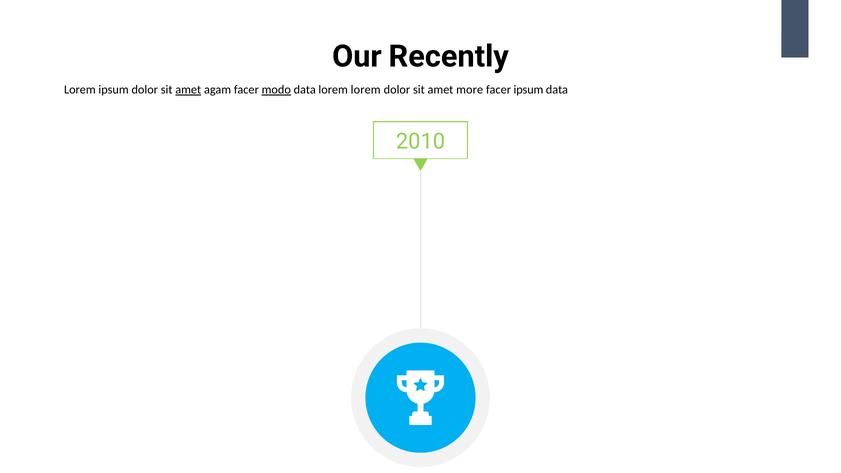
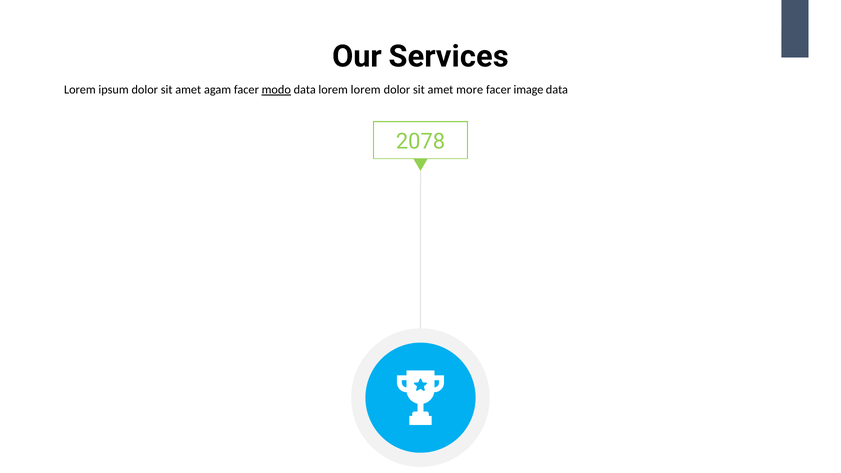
Recently: Recently -> Services
amet at (188, 90) underline: present -> none
facer ipsum: ipsum -> image
2010: 2010 -> 2078
